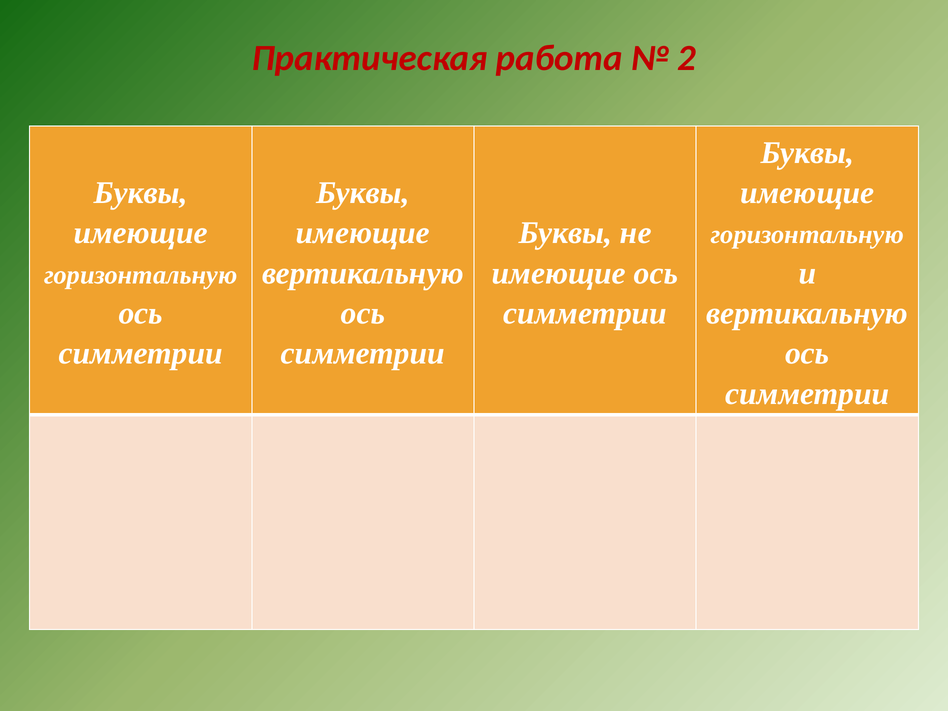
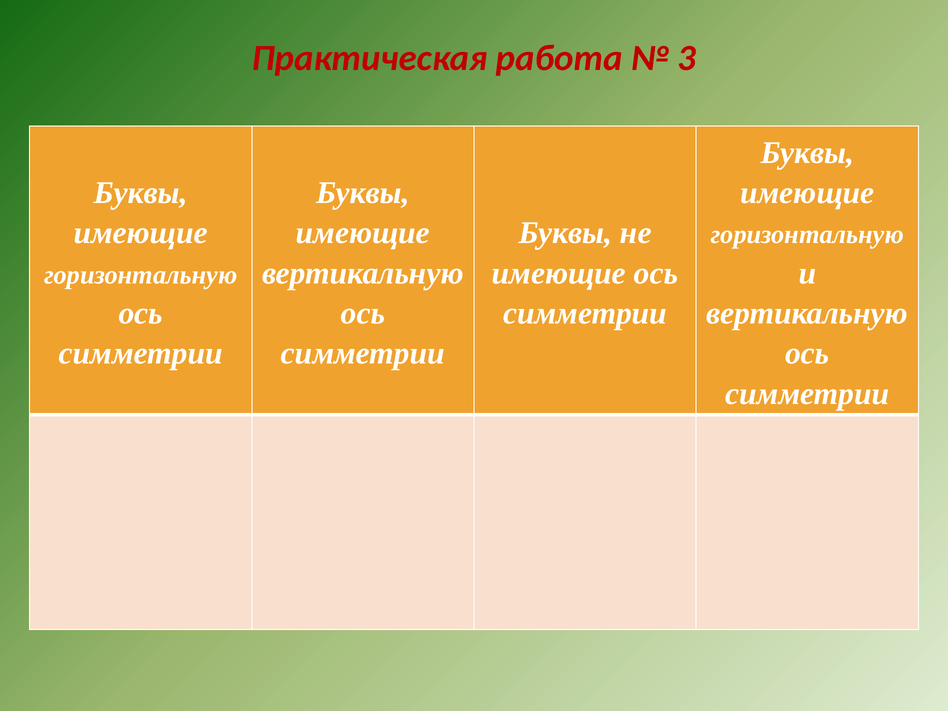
2: 2 -> 3
